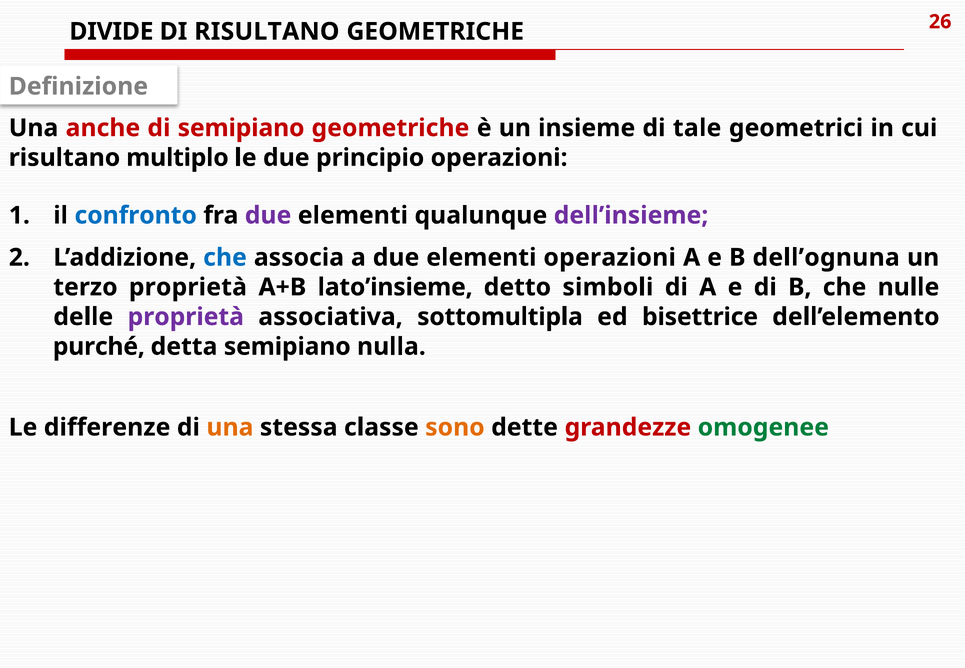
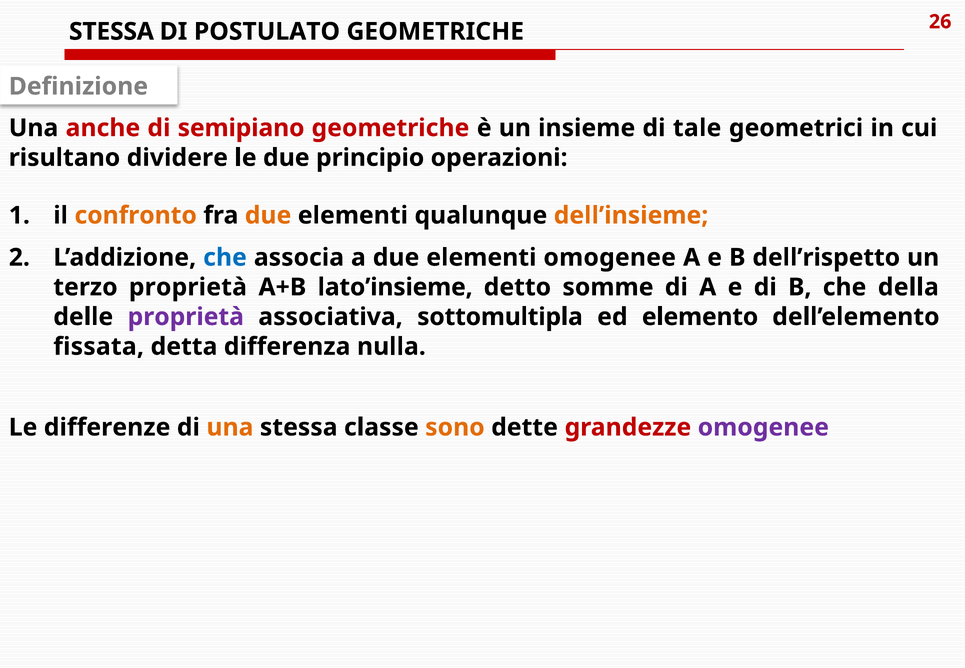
DIVIDE at (111, 32): DIVIDE -> STESSA
DI RISULTANO: RISULTANO -> POSTULATO
multiplo: multiplo -> dividere
confronto colour: blue -> orange
due at (268, 215) colour: purple -> orange
dell’insieme colour: purple -> orange
elementi operazioni: operazioni -> omogenee
dell’ognuna: dell’ognuna -> dell’rispetto
simboli: simboli -> somme
nulle: nulle -> della
bisettrice: bisettrice -> elemento
purché: purché -> fissata
detta semipiano: semipiano -> differenza
omogenee at (763, 427) colour: green -> purple
